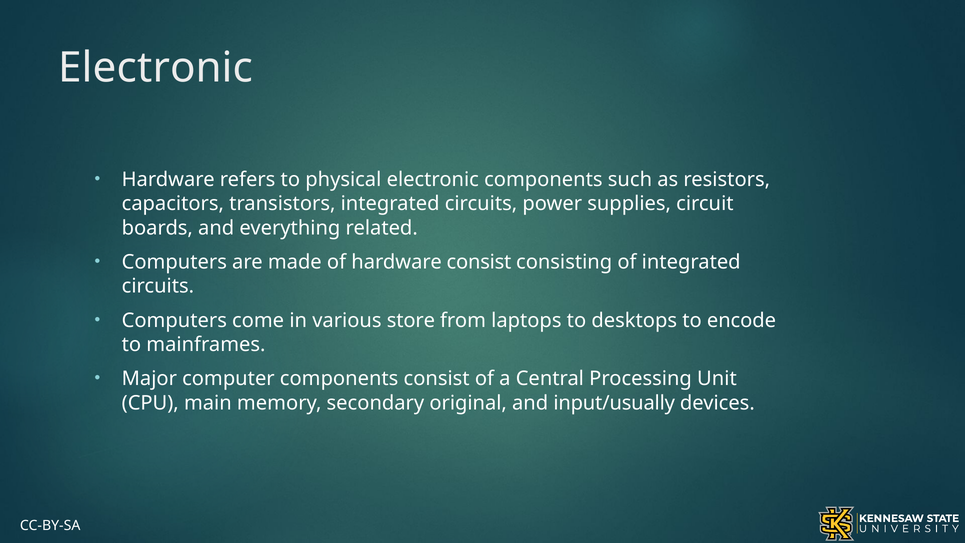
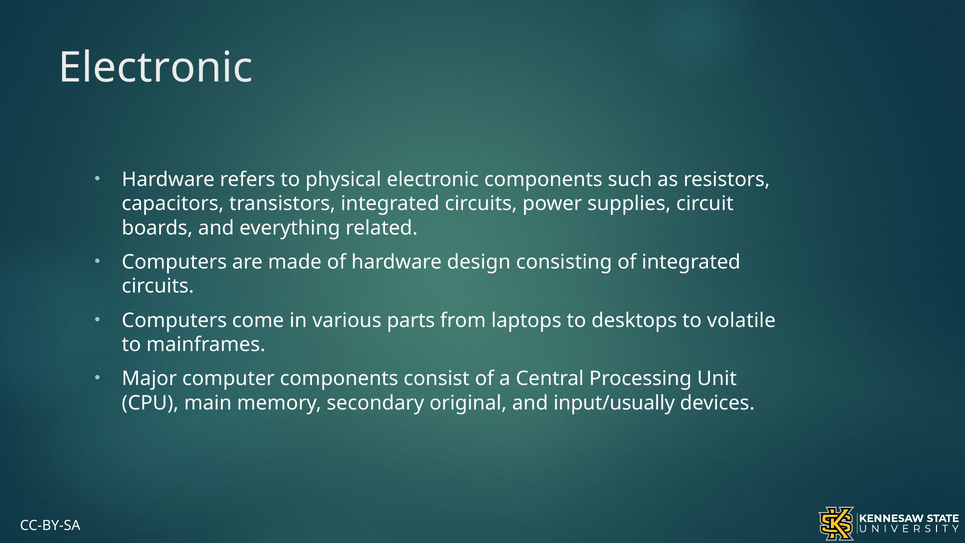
hardware consist: consist -> design
store: store -> parts
encode: encode -> volatile
